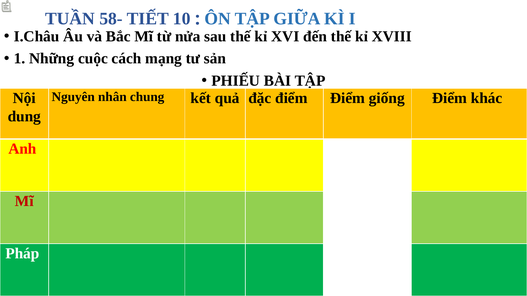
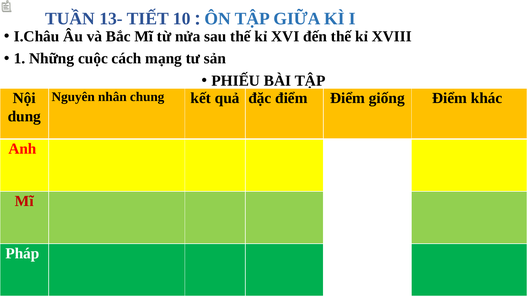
58-: 58- -> 13-
